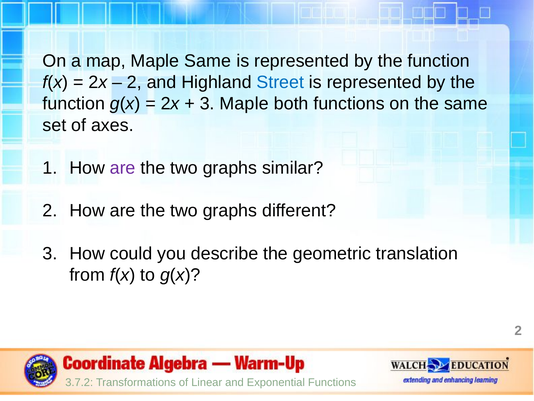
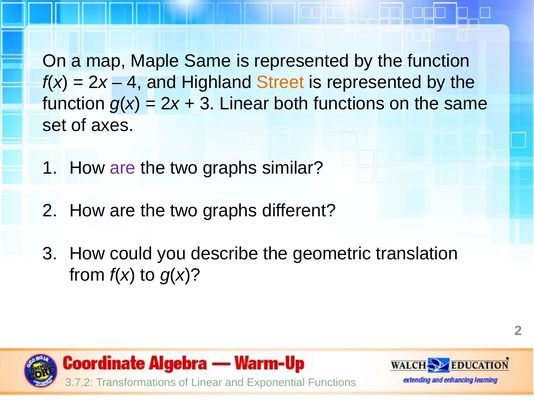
2 at (134, 82): 2 -> 4
Street colour: blue -> orange
3 Maple: Maple -> Linear
